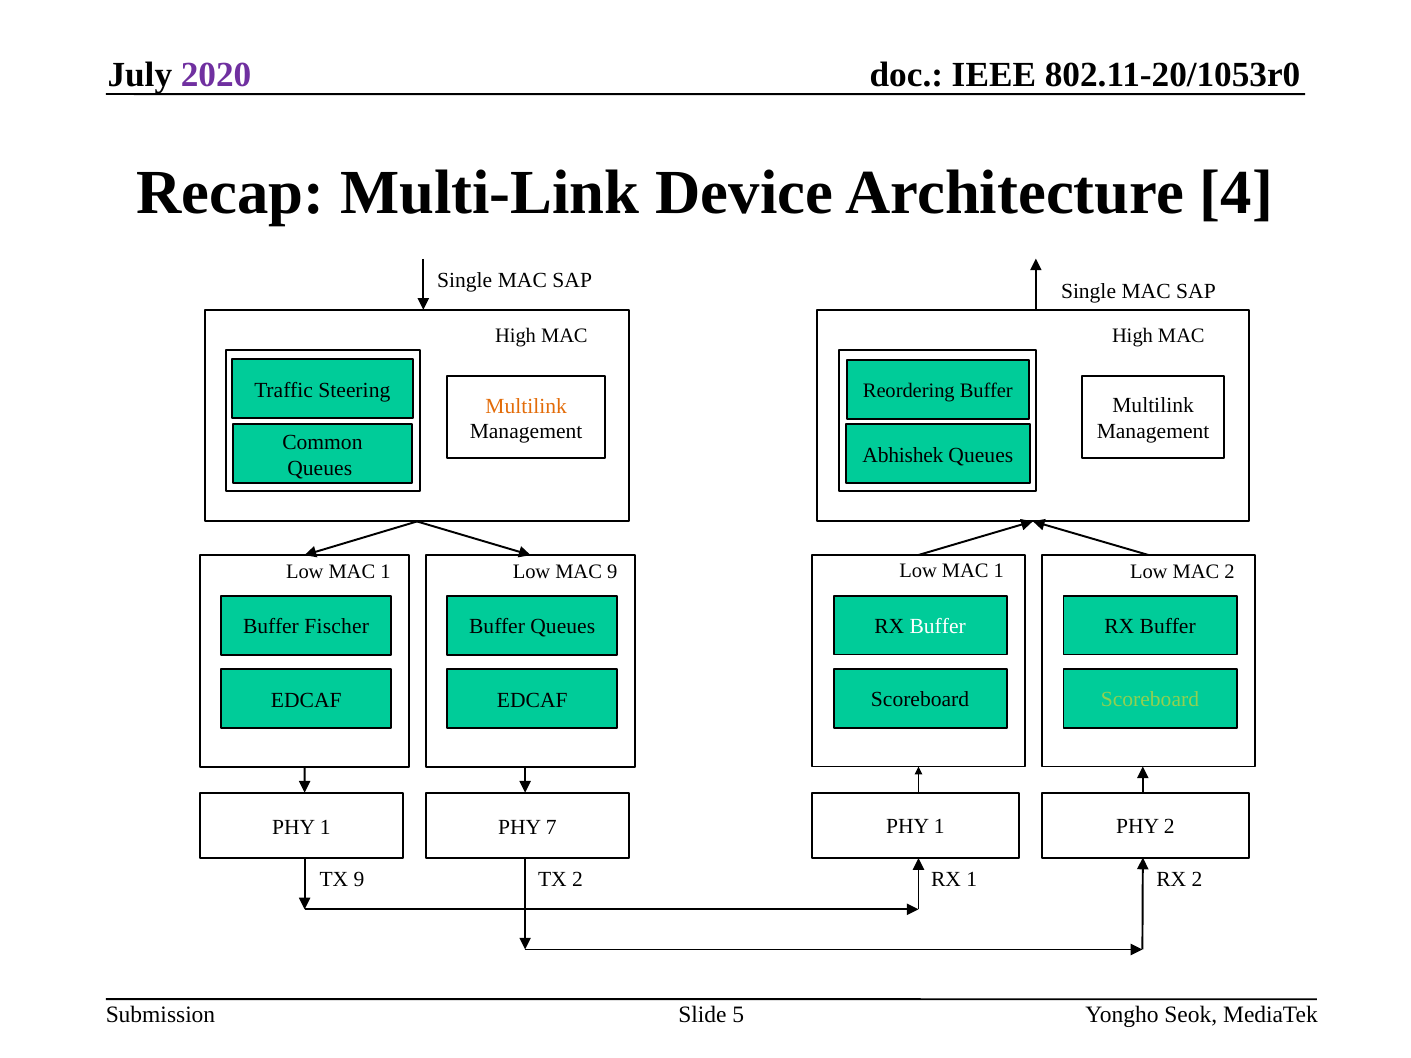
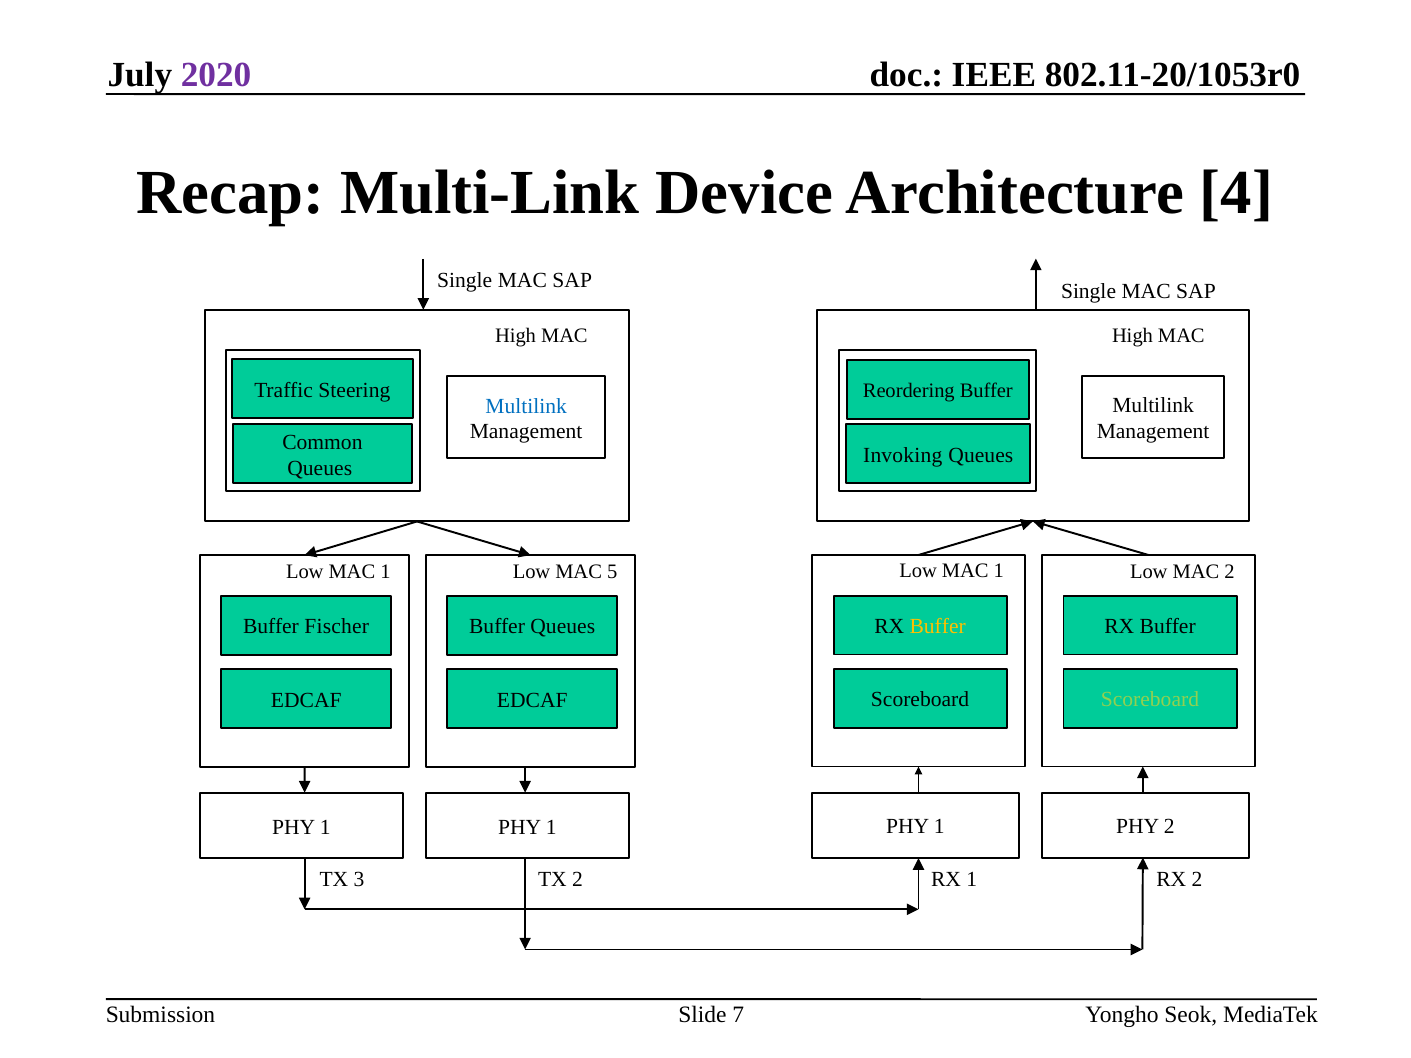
Multilink at (526, 406) colour: orange -> blue
Abhishek: Abhishek -> Invoking
MAC 9: 9 -> 5
Buffer at (938, 627) colour: white -> yellow
7 at (551, 827): 7 -> 1
TX 9: 9 -> 3
5: 5 -> 7
